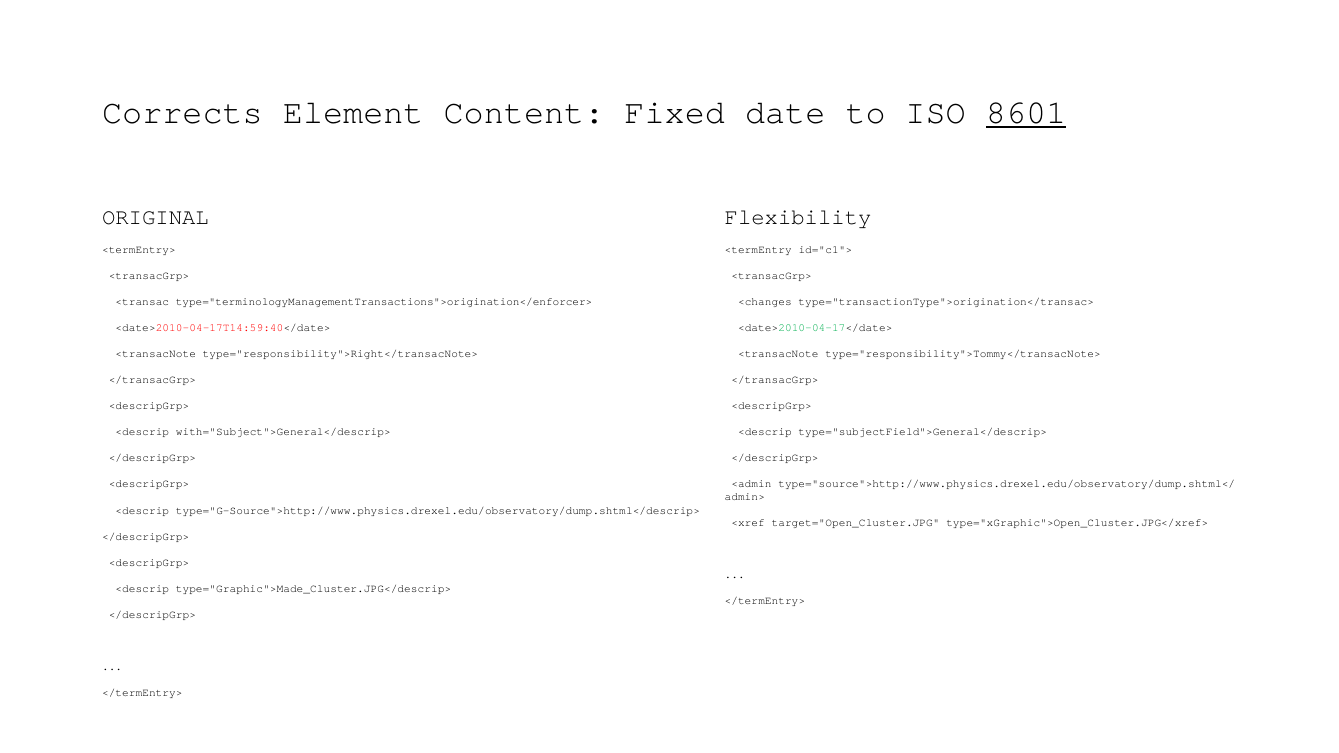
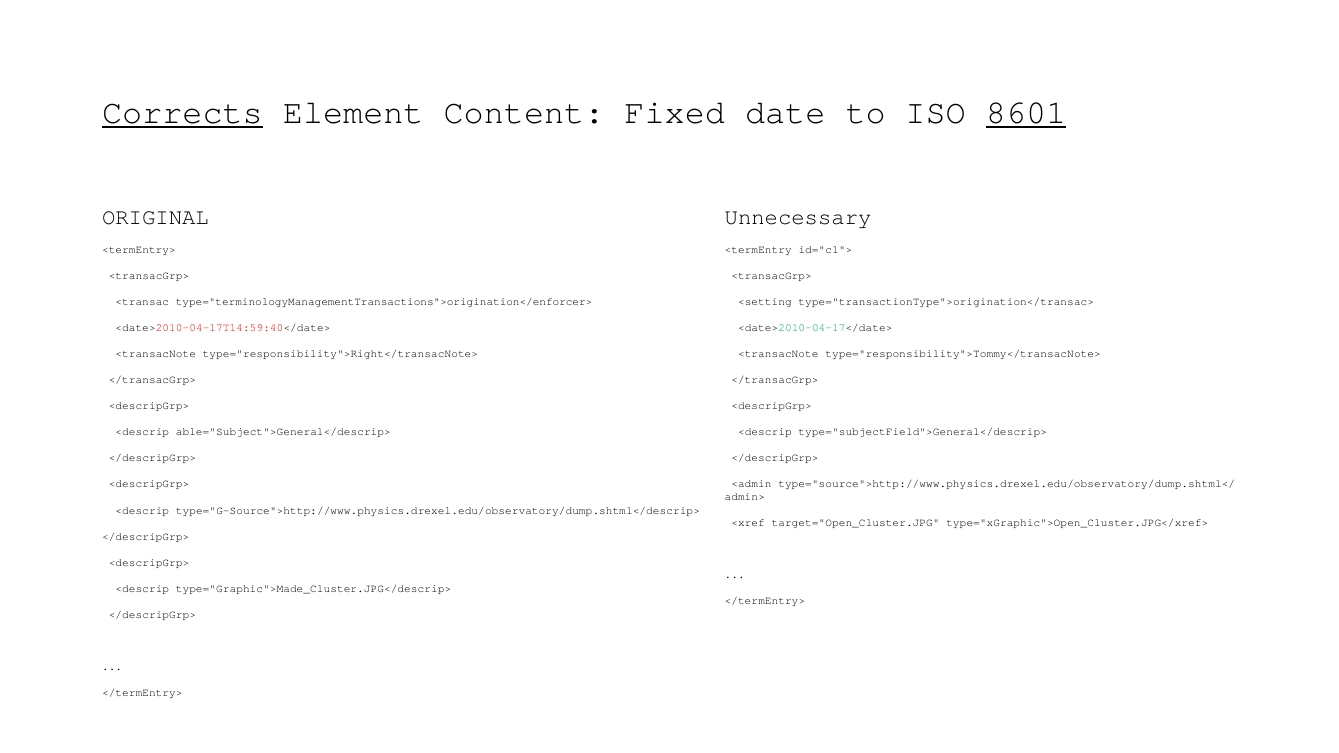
Corrects underline: none -> present
Flexibility: Flexibility -> Unnecessary
<changes: <changes -> <setting
with="Subject">General</descrip>: with="Subject">General</descrip> -> able="Subject">General</descrip>
